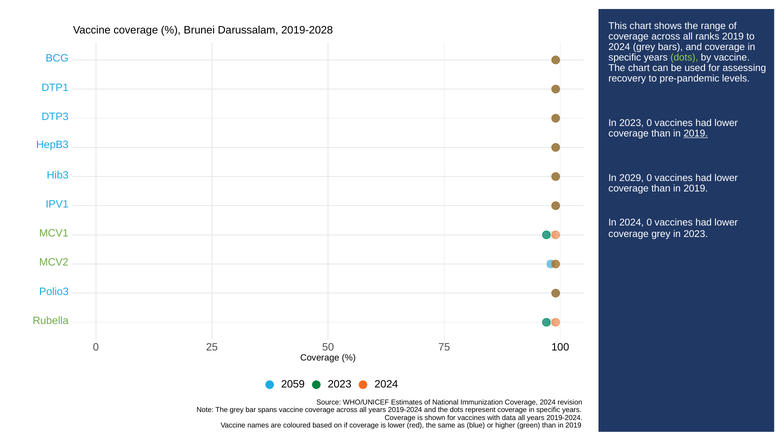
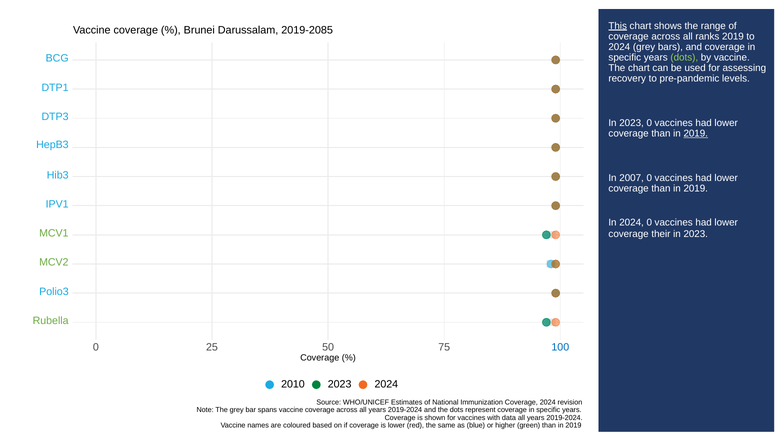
This underline: none -> present
2019-2028: 2019-2028 -> 2019-2085
2029: 2029 -> 2007
coverage grey: grey -> their
100 colour: black -> blue
2059: 2059 -> 2010
